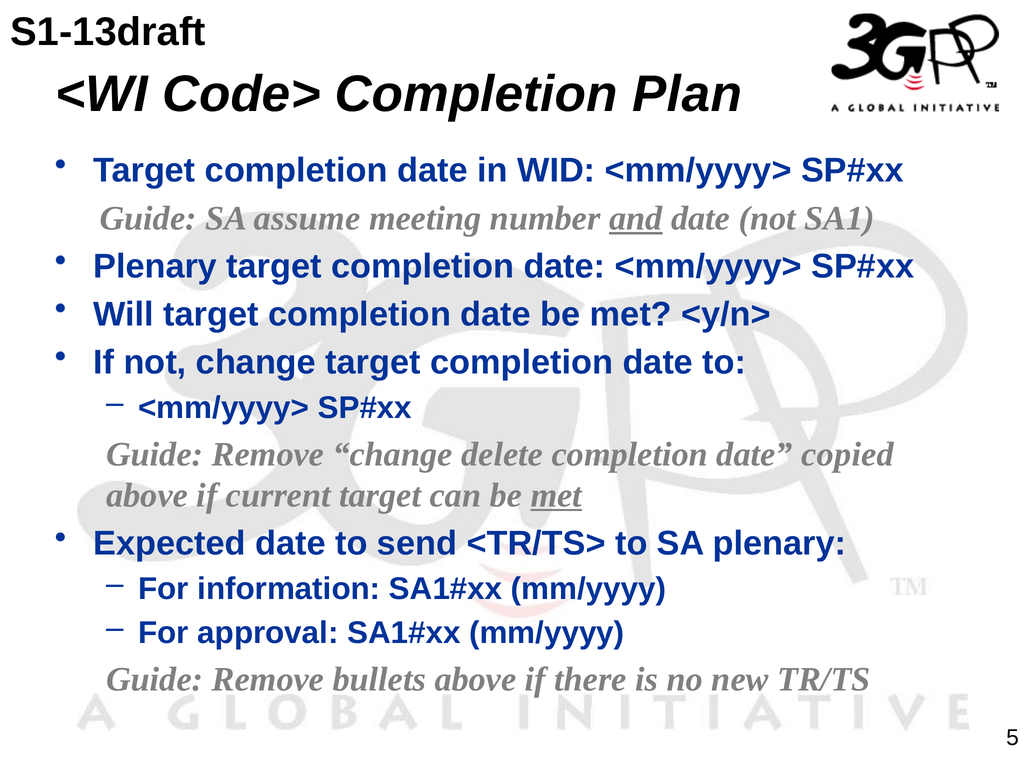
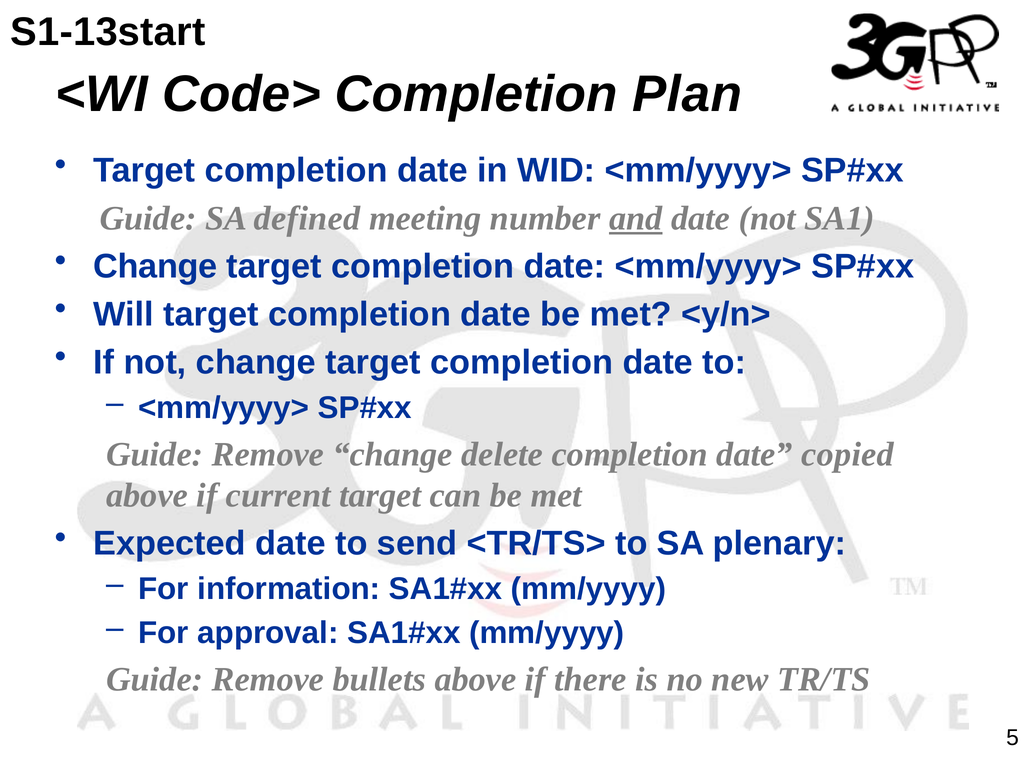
S1-13draft: S1-13draft -> S1-13start
assume: assume -> defined
Plenary at (155, 267): Plenary -> Change
met at (556, 496) underline: present -> none
